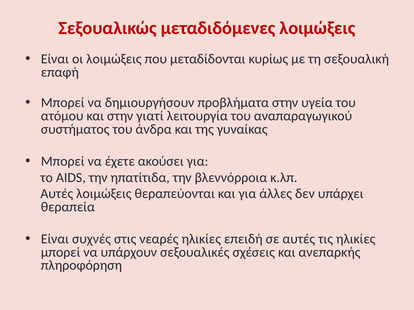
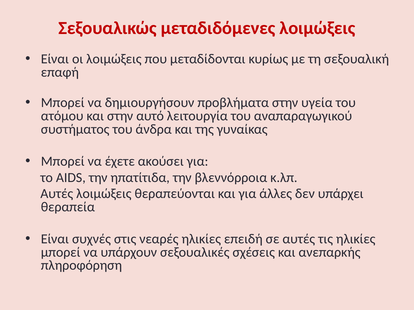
γιατί: γιατί -> αυτό
